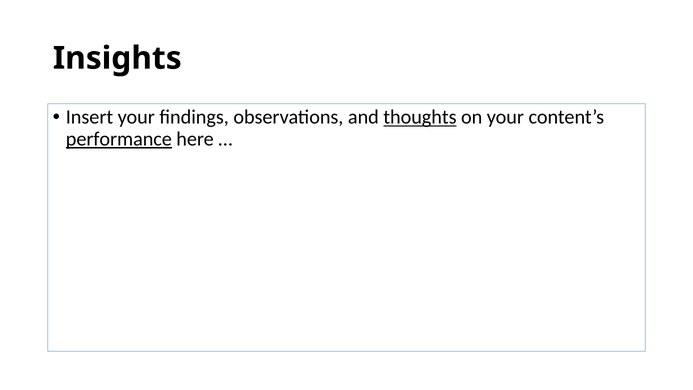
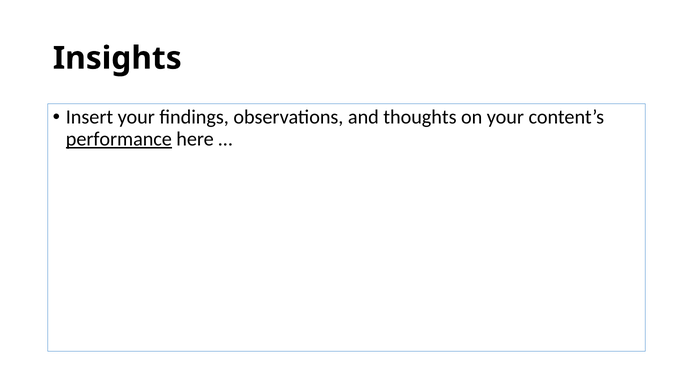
thoughts underline: present -> none
